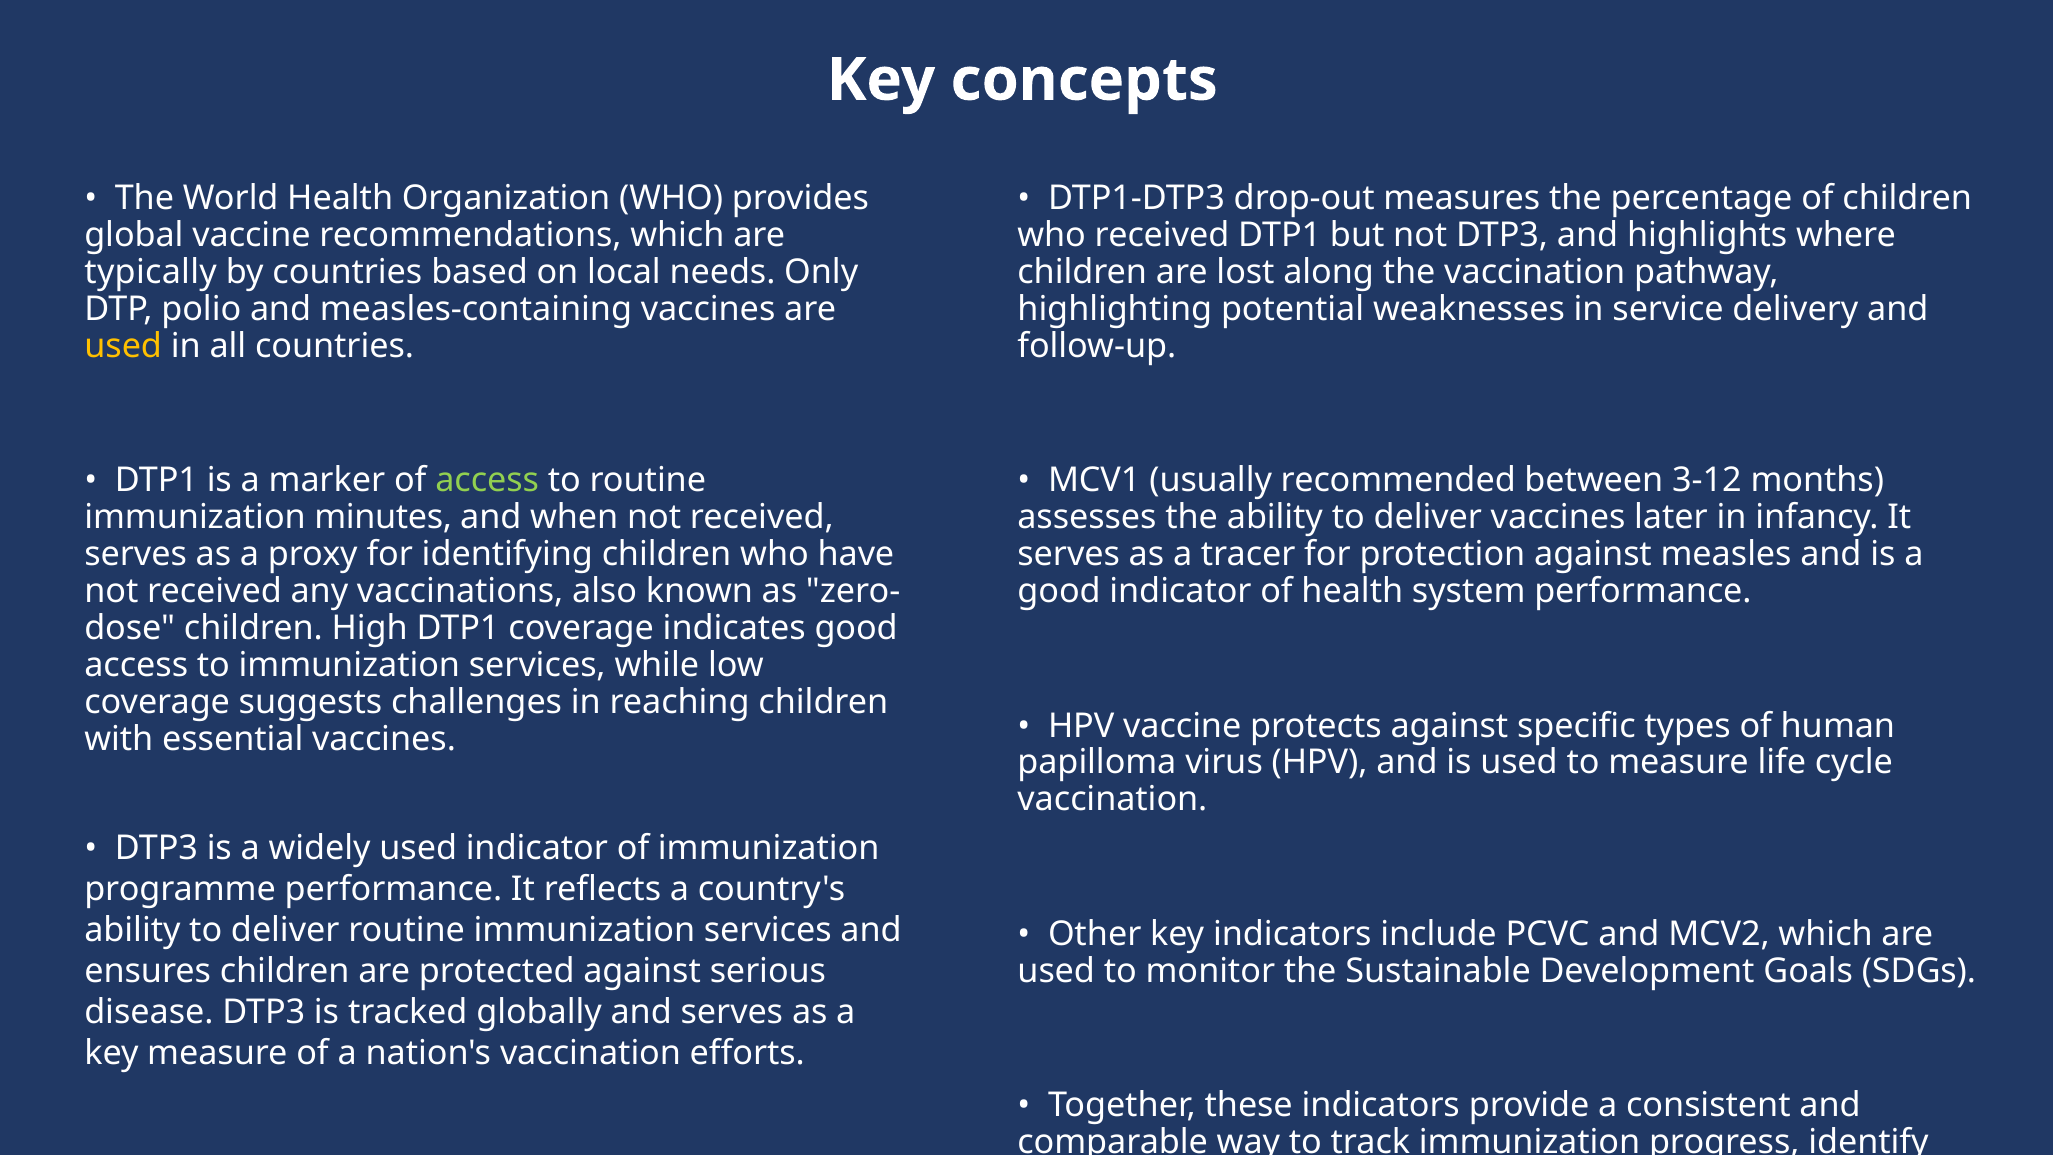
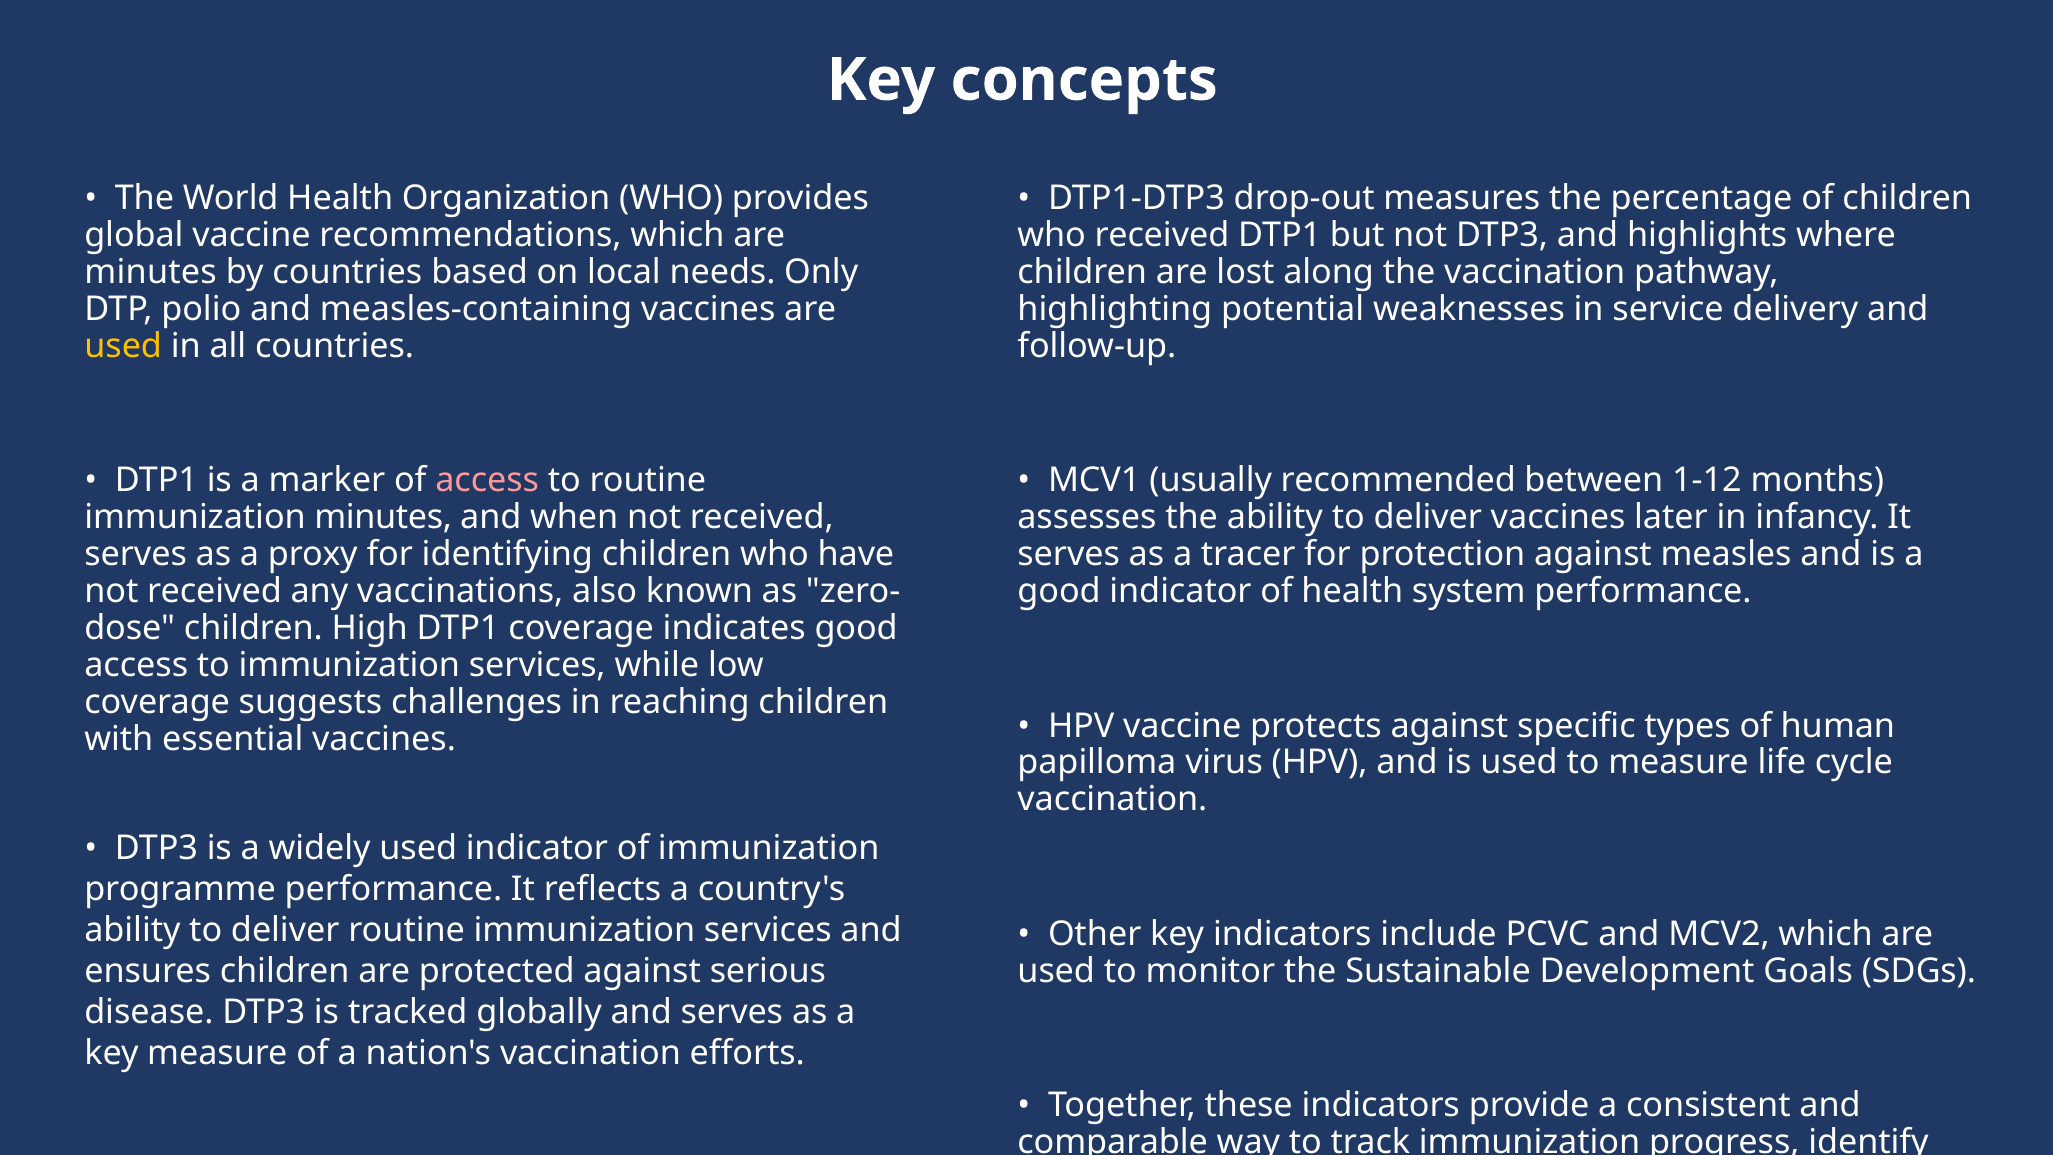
typically at (151, 272): typically -> minutes
access at (487, 480) colour: light green -> pink
3-12: 3-12 -> 1-12
